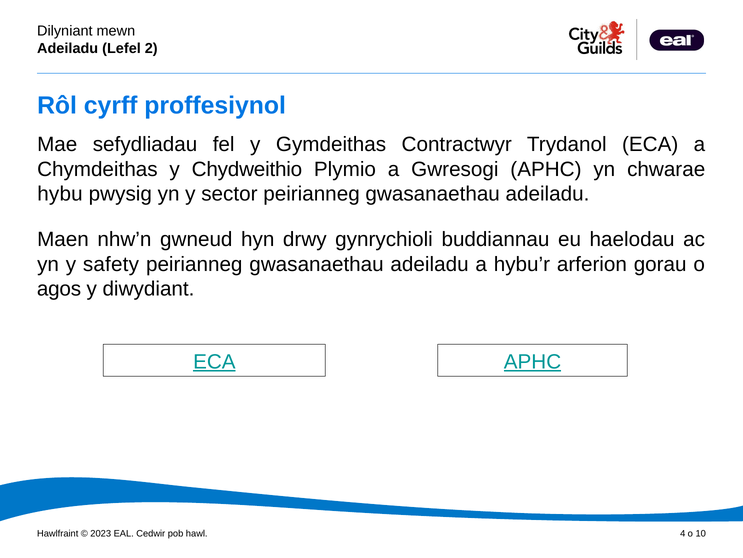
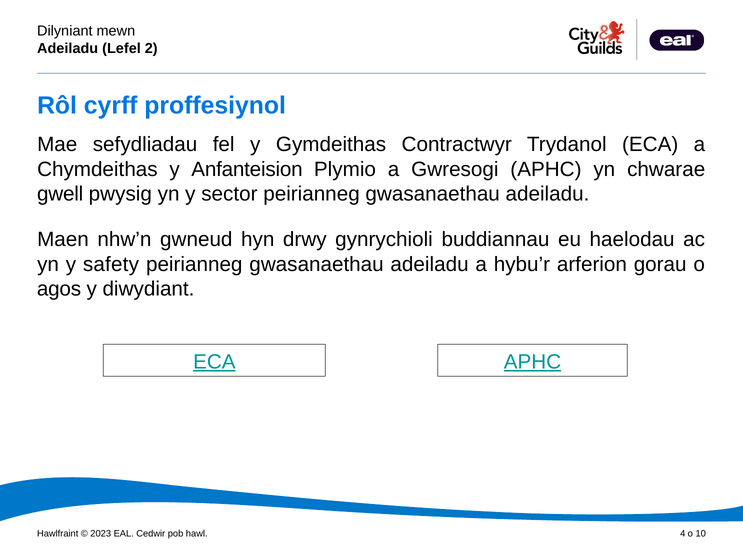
Chydweithio: Chydweithio -> Anfanteision
hybu: hybu -> gwell
